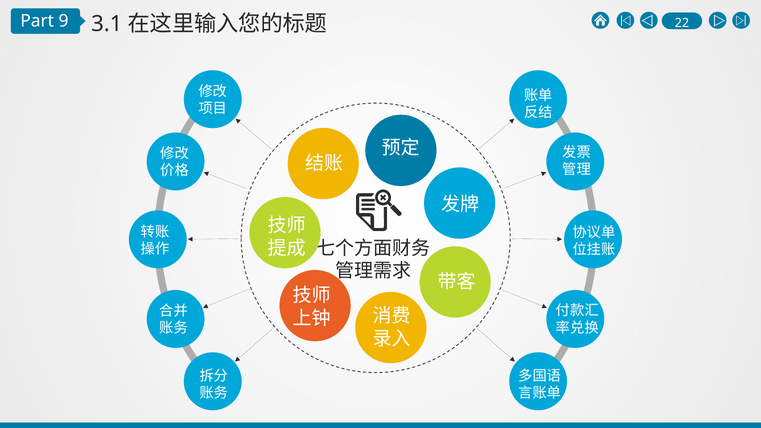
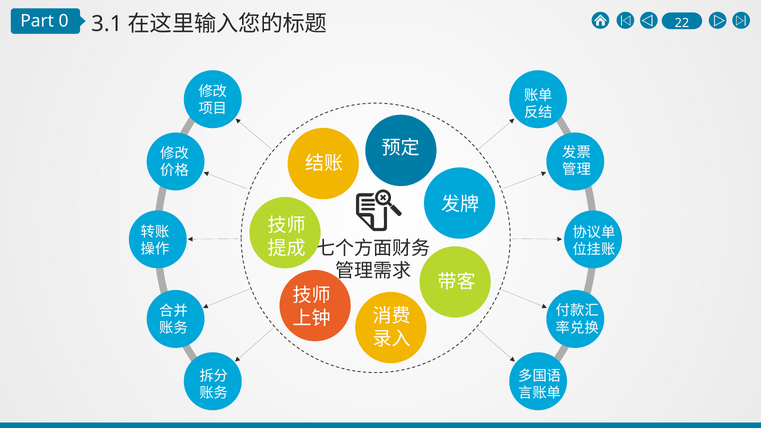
9: 9 -> 0
